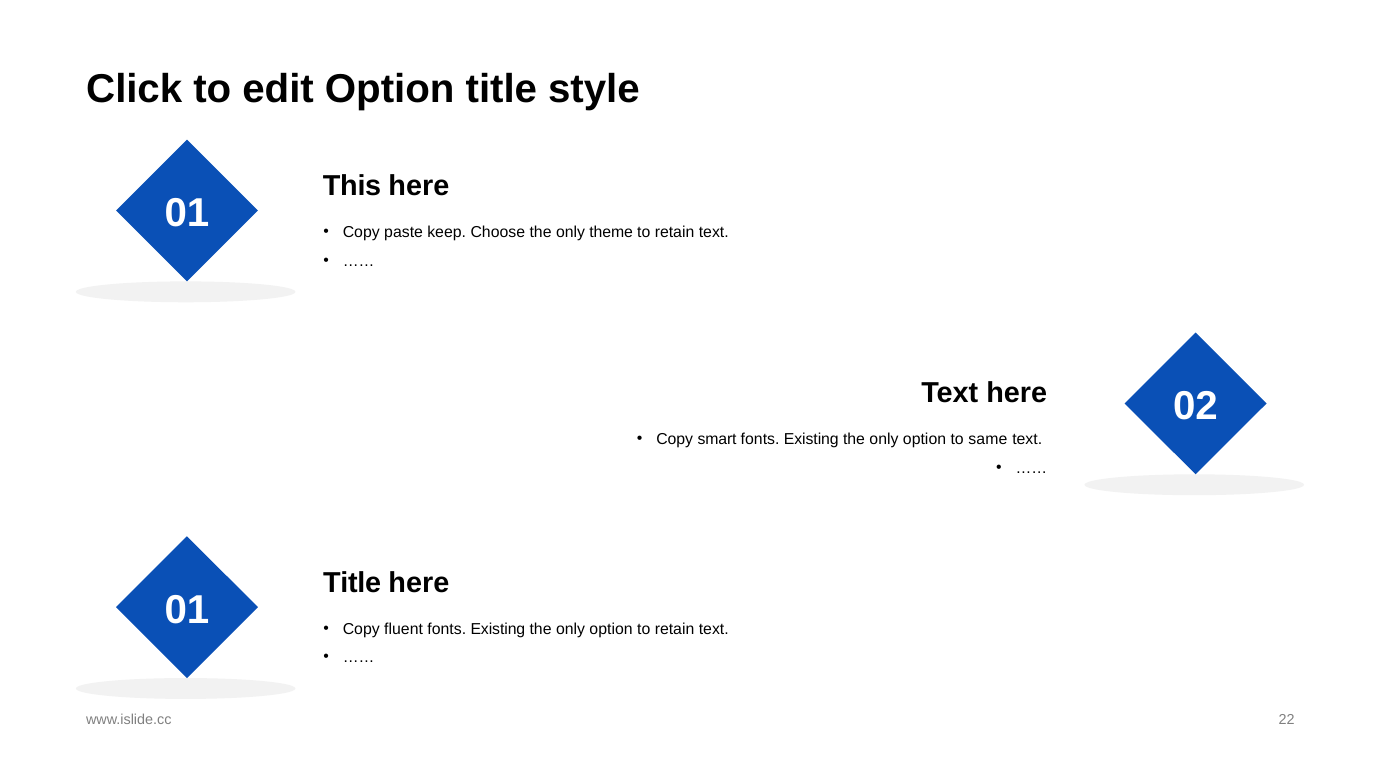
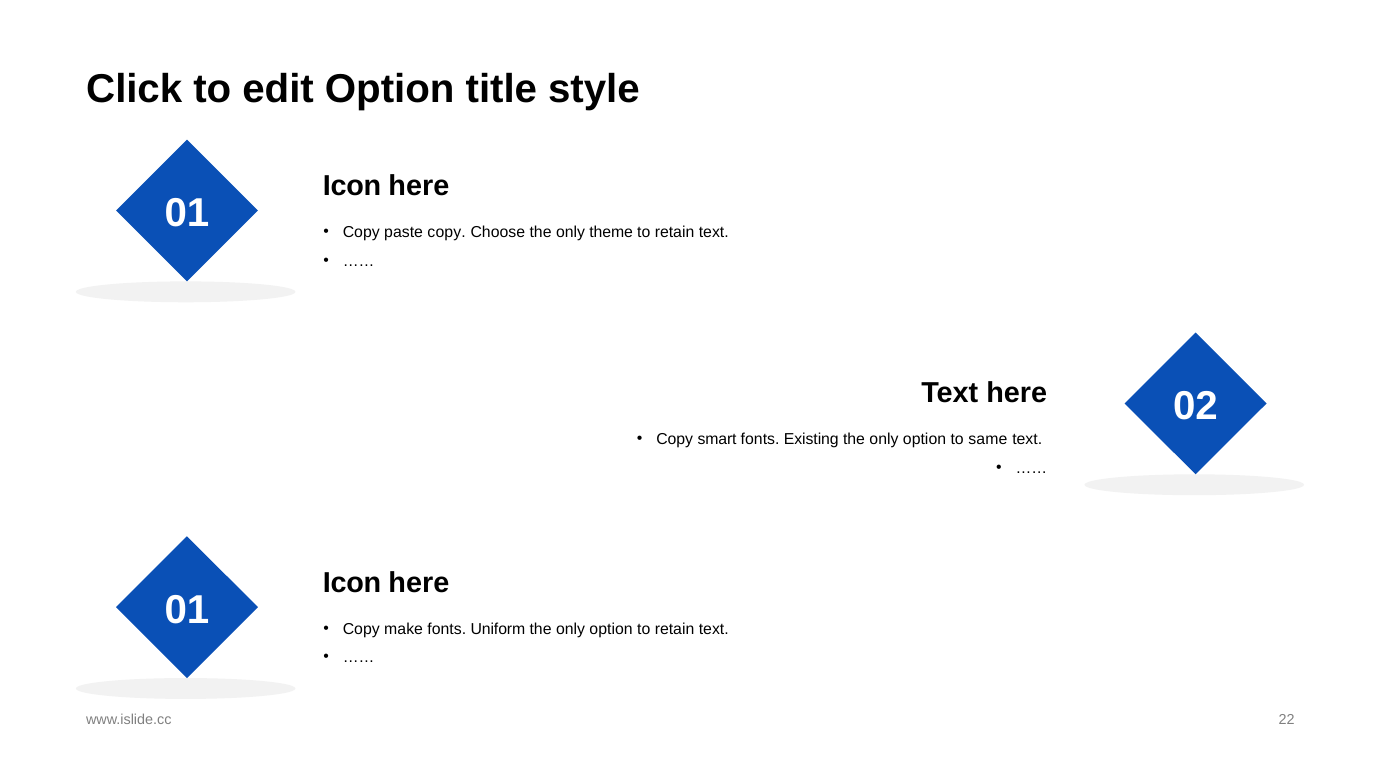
This at (352, 186): This -> Icon
paste keep: keep -> copy
Title at (352, 583): Title -> Icon
fluent: fluent -> make
Existing at (498, 629): Existing -> Uniform
